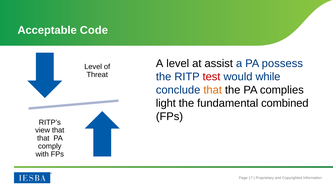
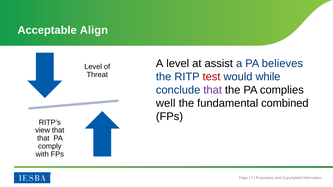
Code: Code -> Align
possess: possess -> believes
that at (213, 90) colour: orange -> purple
light: light -> well
